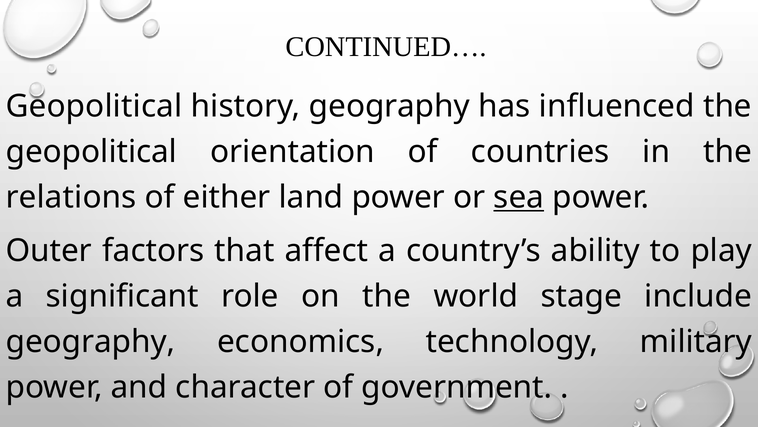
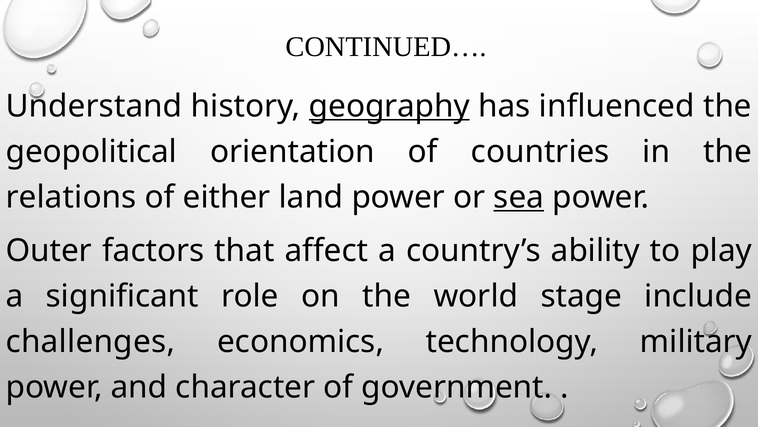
Geopolitical at (94, 106): Geopolitical -> Understand
geography at (389, 106) underline: none -> present
geography at (91, 341): geography -> challenges
